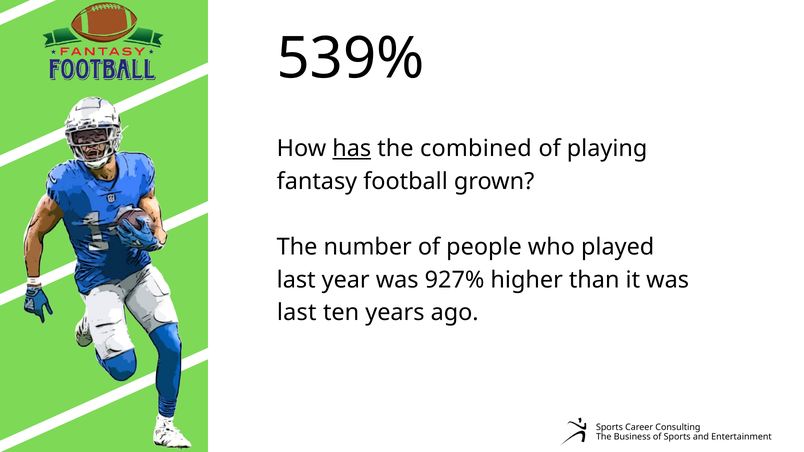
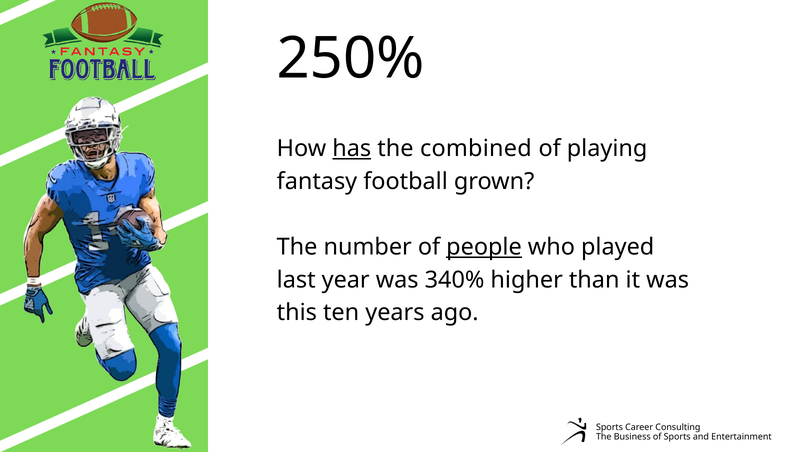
539%: 539% -> 250%
people underline: none -> present
927%: 927% -> 340%
last at (297, 313): last -> this
